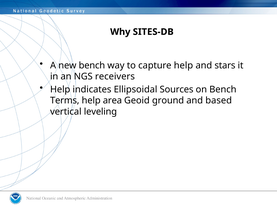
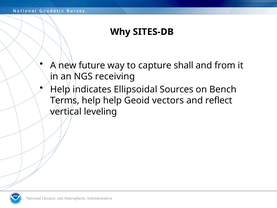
new bench: bench -> future
capture help: help -> shall
stars: stars -> from
receivers: receivers -> receiving
help area: area -> help
ground: ground -> vectors
based: based -> reflect
